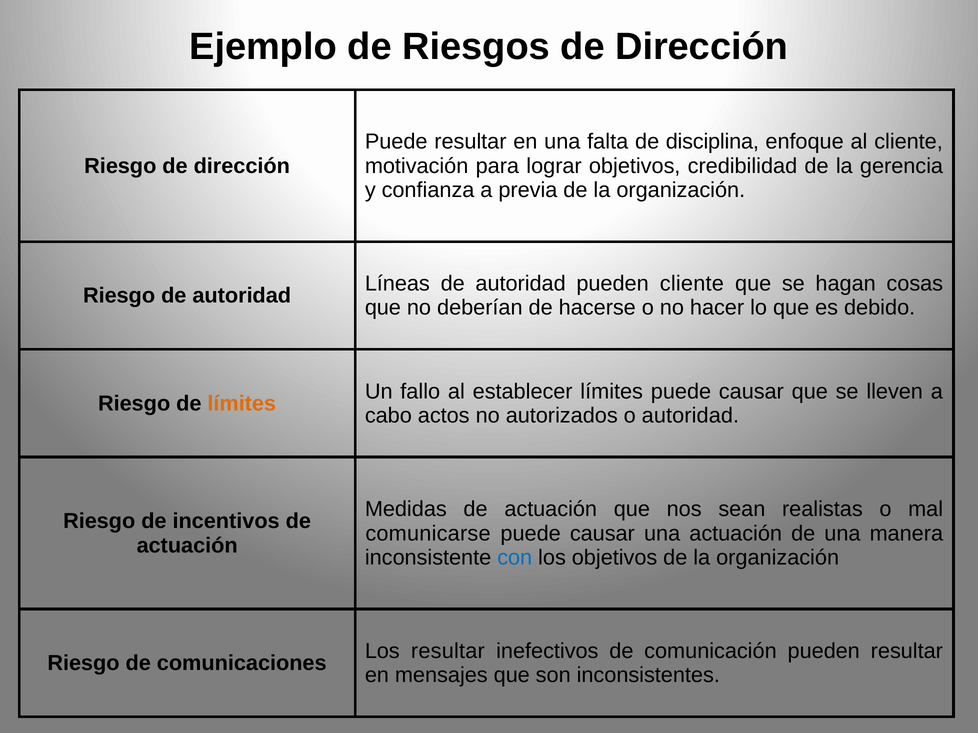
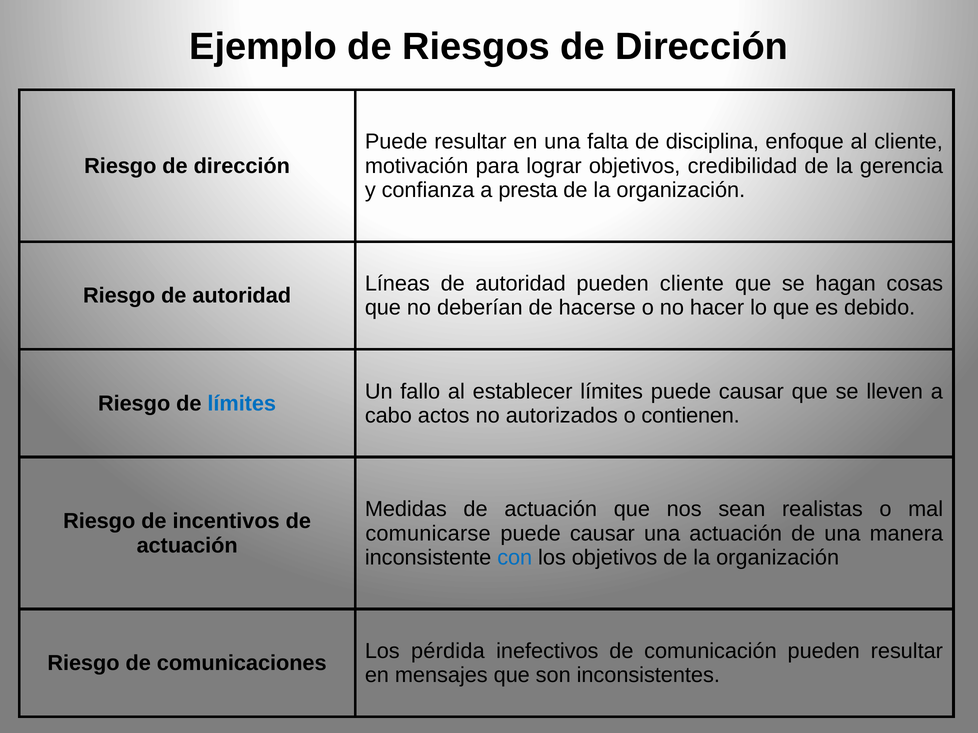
previa: previa -> presta
límites at (242, 404) colour: orange -> blue
o autoridad: autoridad -> contienen
Los resultar: resultar -> pérdida
